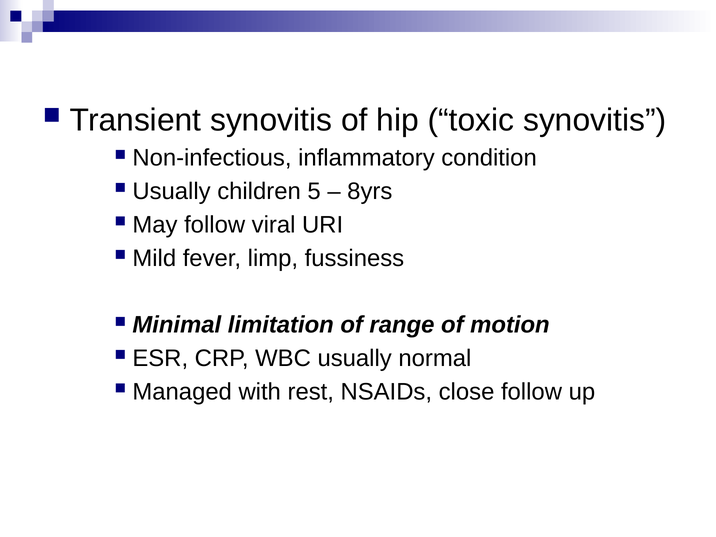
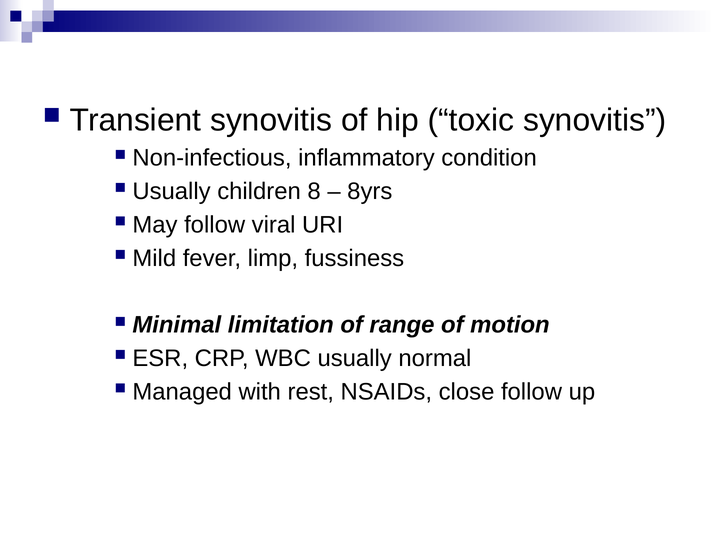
5: 5 -> 8
